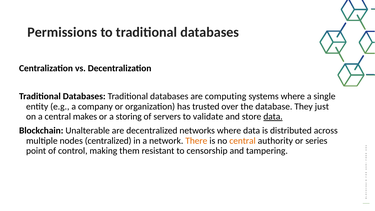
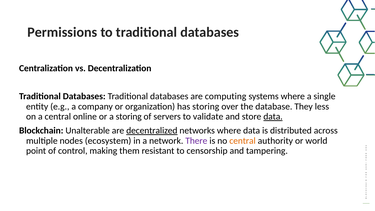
has trusted: trusted -> storing
just: just -> less
makes: makes -> online
decentralized underline: none -> present
centralized: centralized -> ecosystem
There colour: orange -> purple
series: series -> world
